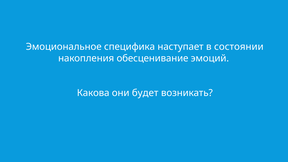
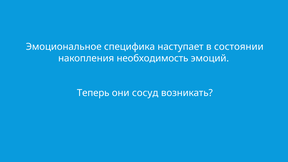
обесценивание: обесценивание -> необходимость
Какова: Какова -> Теперь
будет: будет -> сосуд
